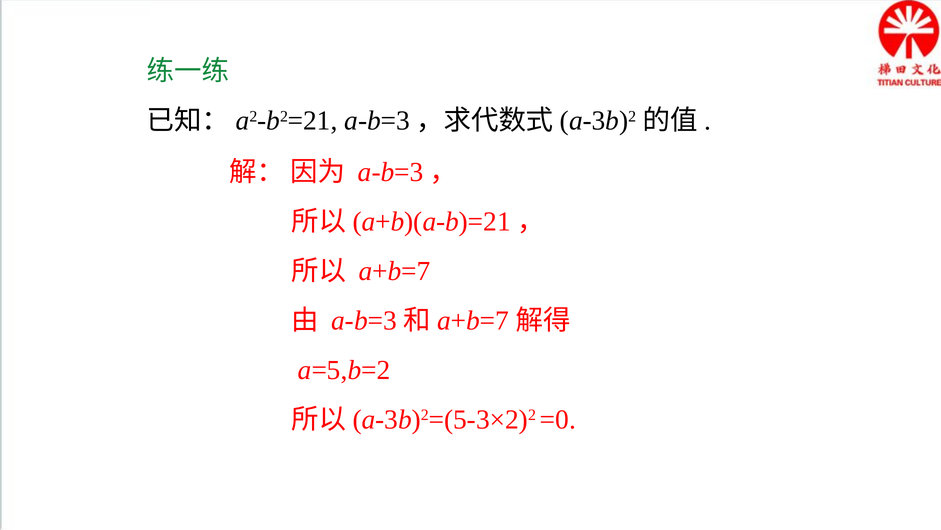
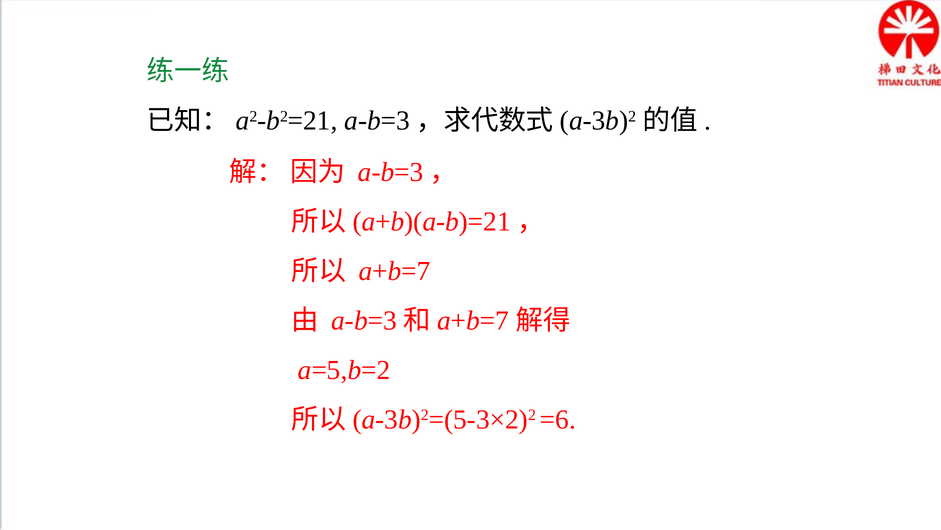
=0: =0 -> =6
